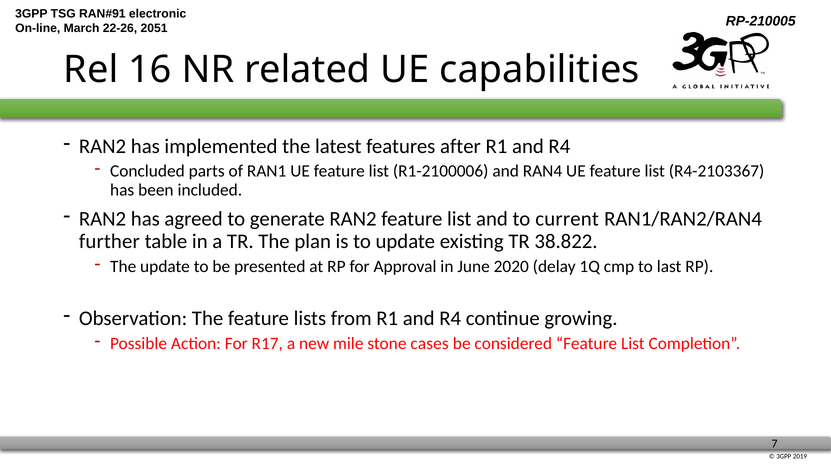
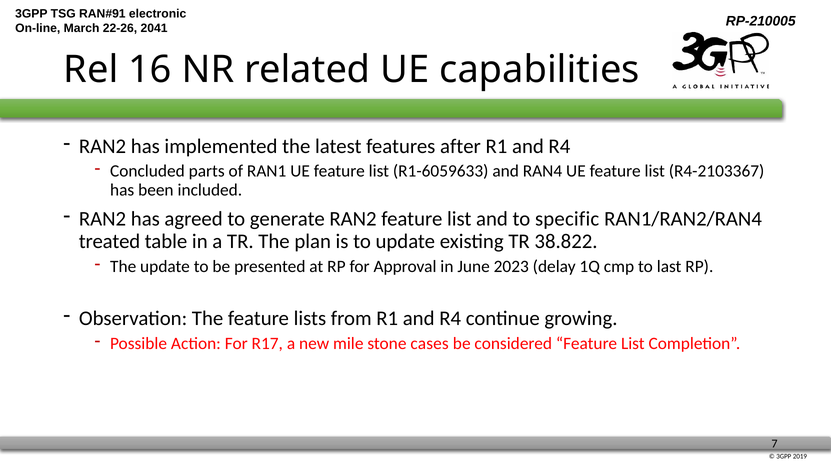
2051: 2051 -> 2041
R1-2100006: R1-2100006 -> R1-6059633
current: current -> specific
further: further -> treated
2020: 2020 -> 2023
